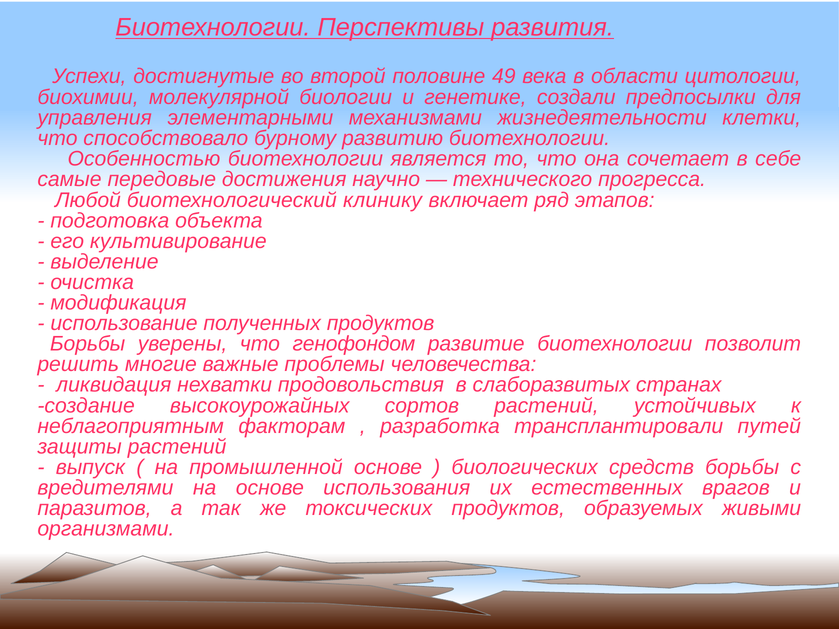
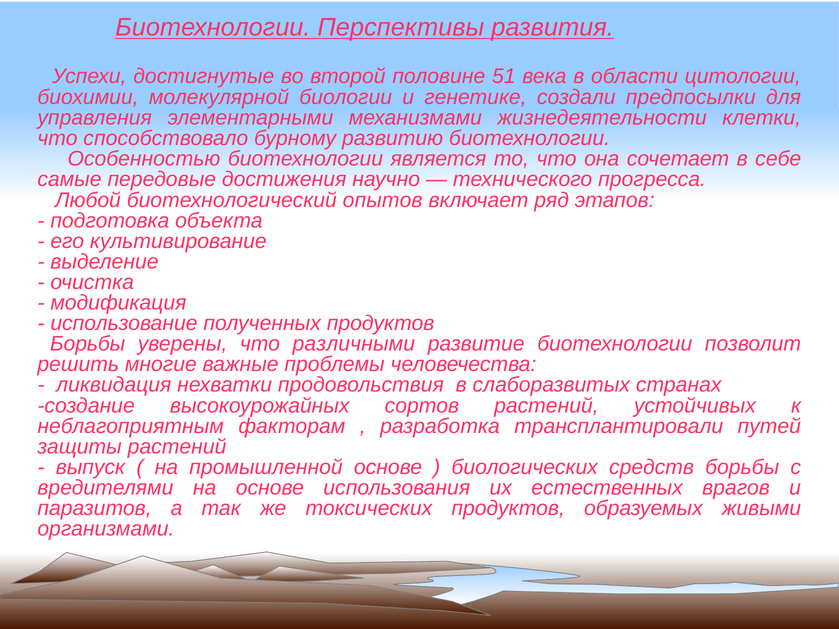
49: 49 -> 51
клинику: клинику -> опытов
генофондом: генофондом -> различными
